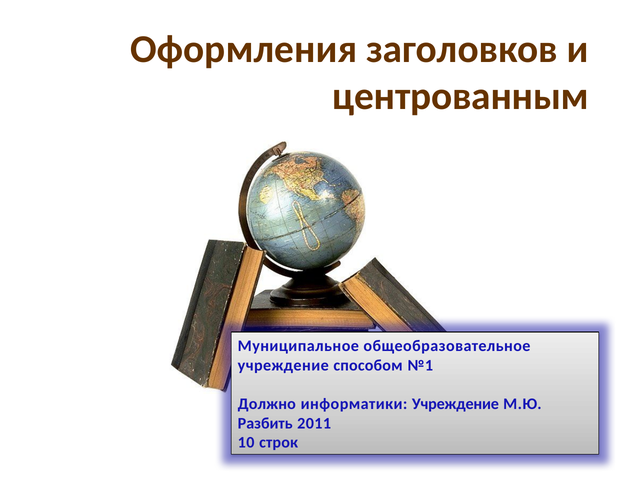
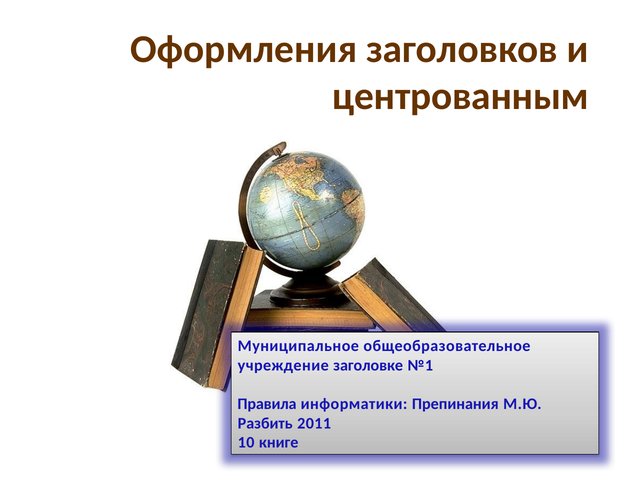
способом: способом -> заголовке
Должно: Должно -> Правила
информатики Учреждение: Учреждение -> Препинания
строк: строк -> книге
